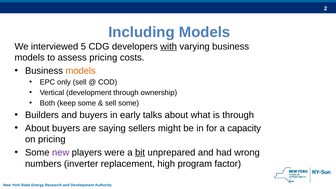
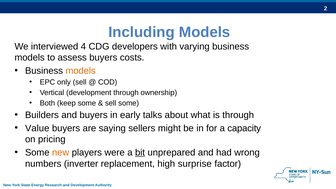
5: 5 -> 4
with underline: present -> none
assess pricing: pricing -> buyers
About at (37, 128): About -> Value
new at (61, 152) colour: purple -> orange
program: program -> surprise
